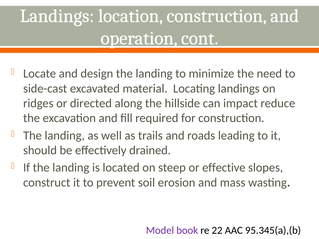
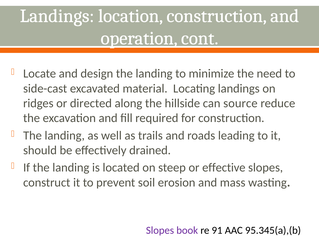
impact: impact -> source
Model at (160, 231): Model -> Slopes
22: 22 -> 91
